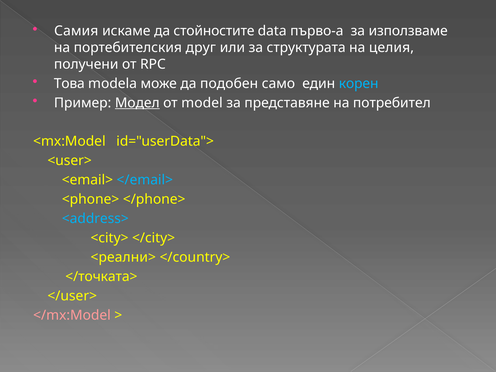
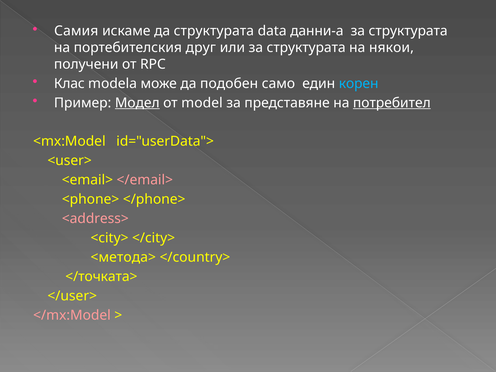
да стойностите: стойностите -> структурата
първо-a: първо-a -> данни-a
използваме at (408, 31): използваме -> структурата
целия: целия -> някои
Това: Това -> Клас
потребител underline: none -> present
</email> colour: light blue -> pink
<address> colour: light blue -> pink
<реални>: <реални> -> <метода>
